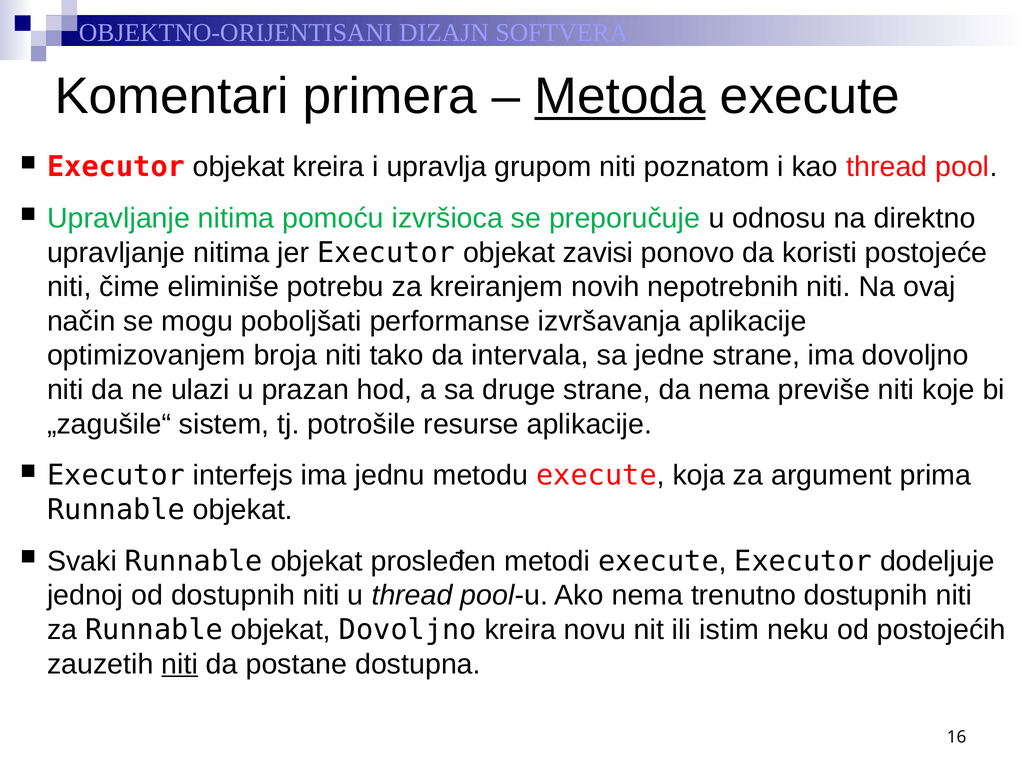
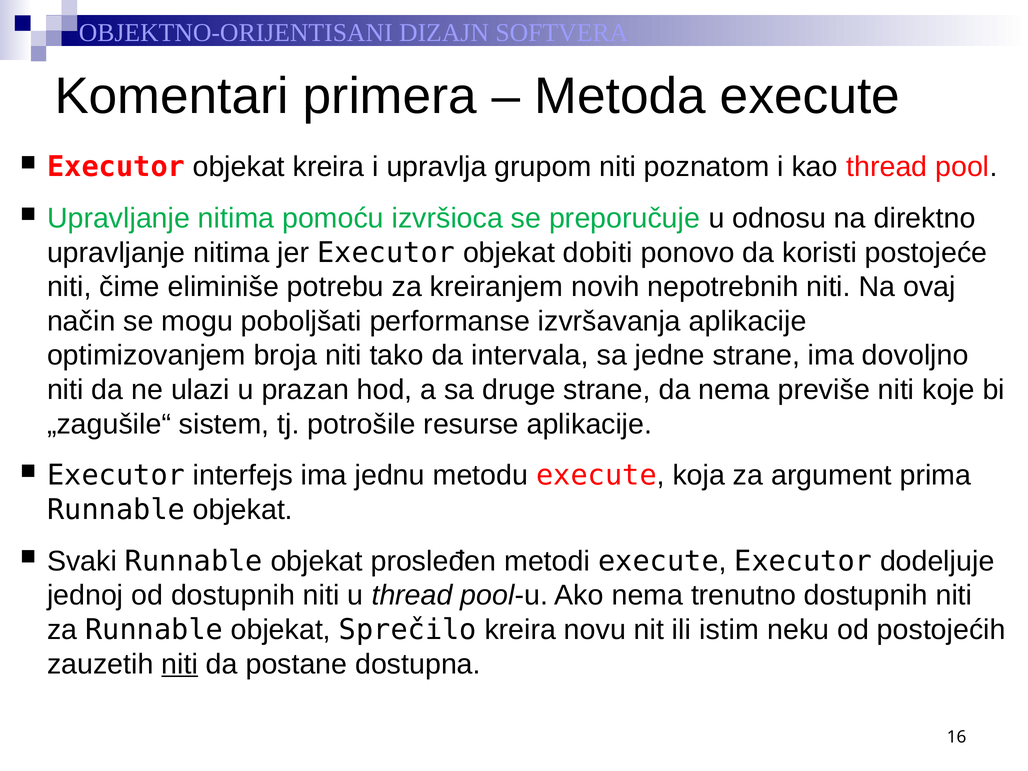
Metoda underline: present -> none
zavisi: zavisi -> dobiti
objekat Dovoljno: Dovoljno -> Sprečilo
